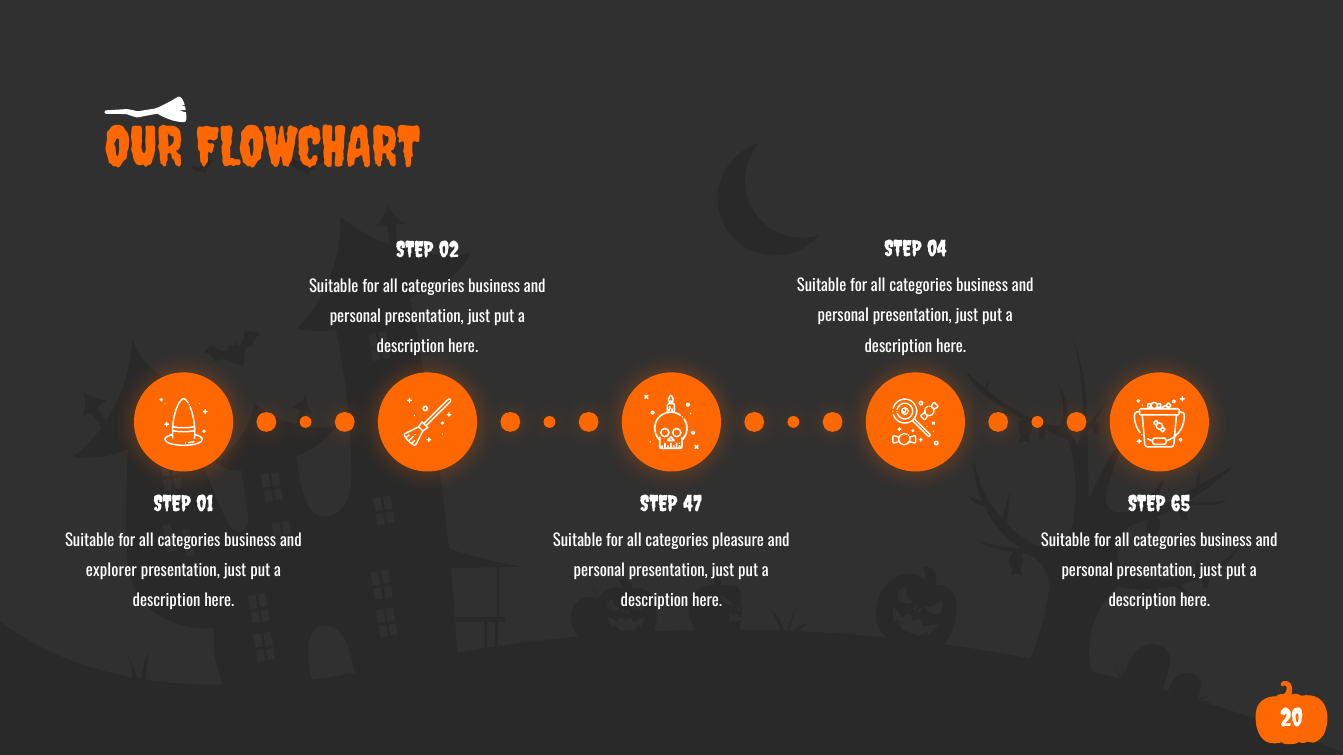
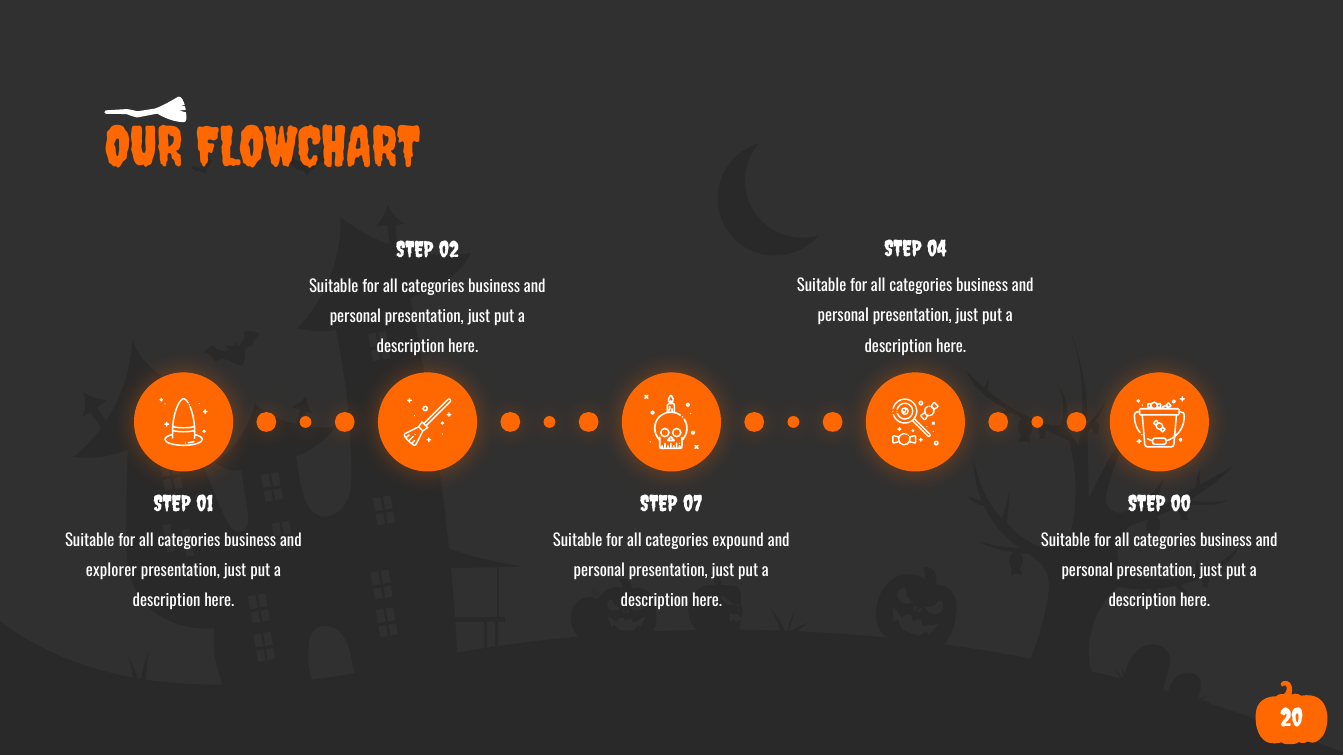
47: 47 -> 07
65: 65 -> 00
pleasure: pleasure -> expound
